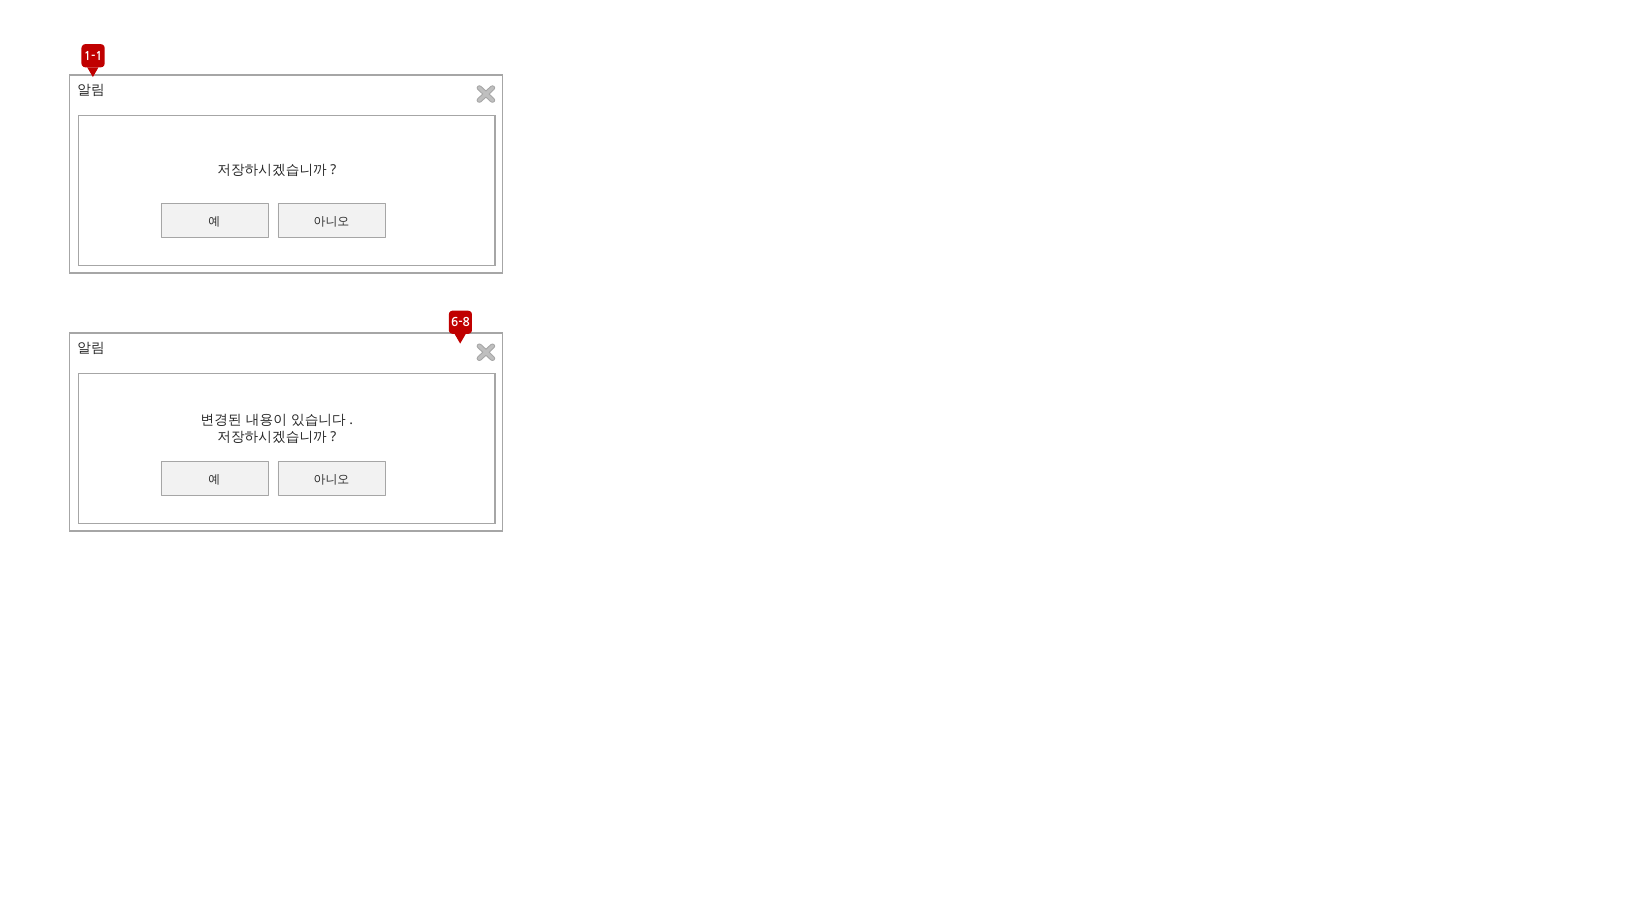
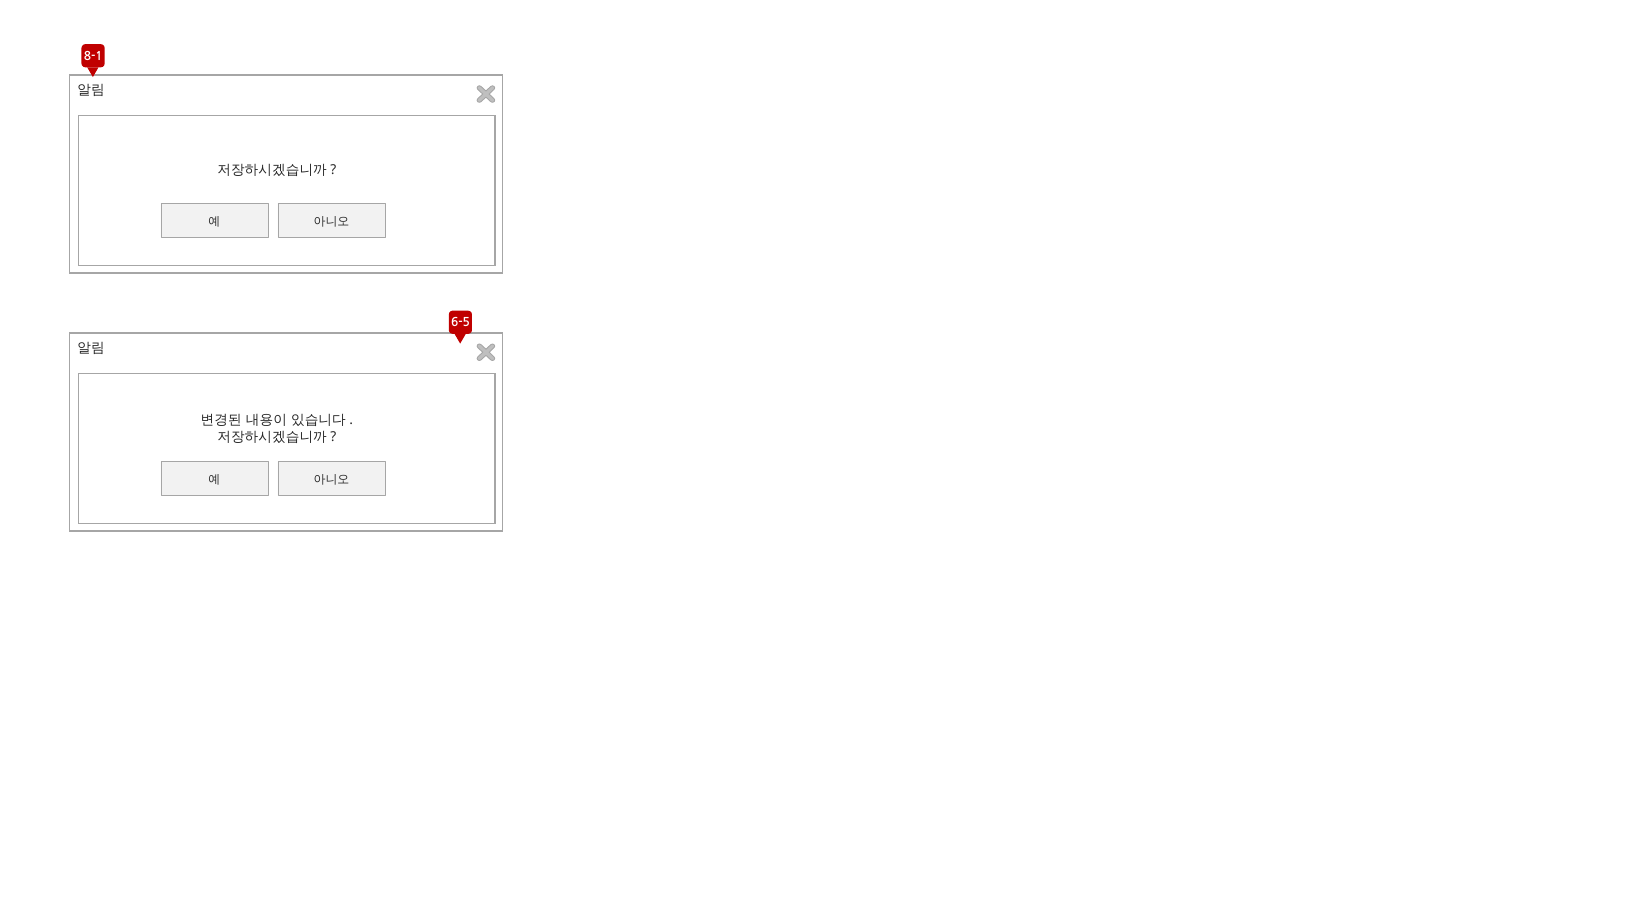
1-1: 1-1 -> 8-1
6-8: 6-8 -> 6-5
